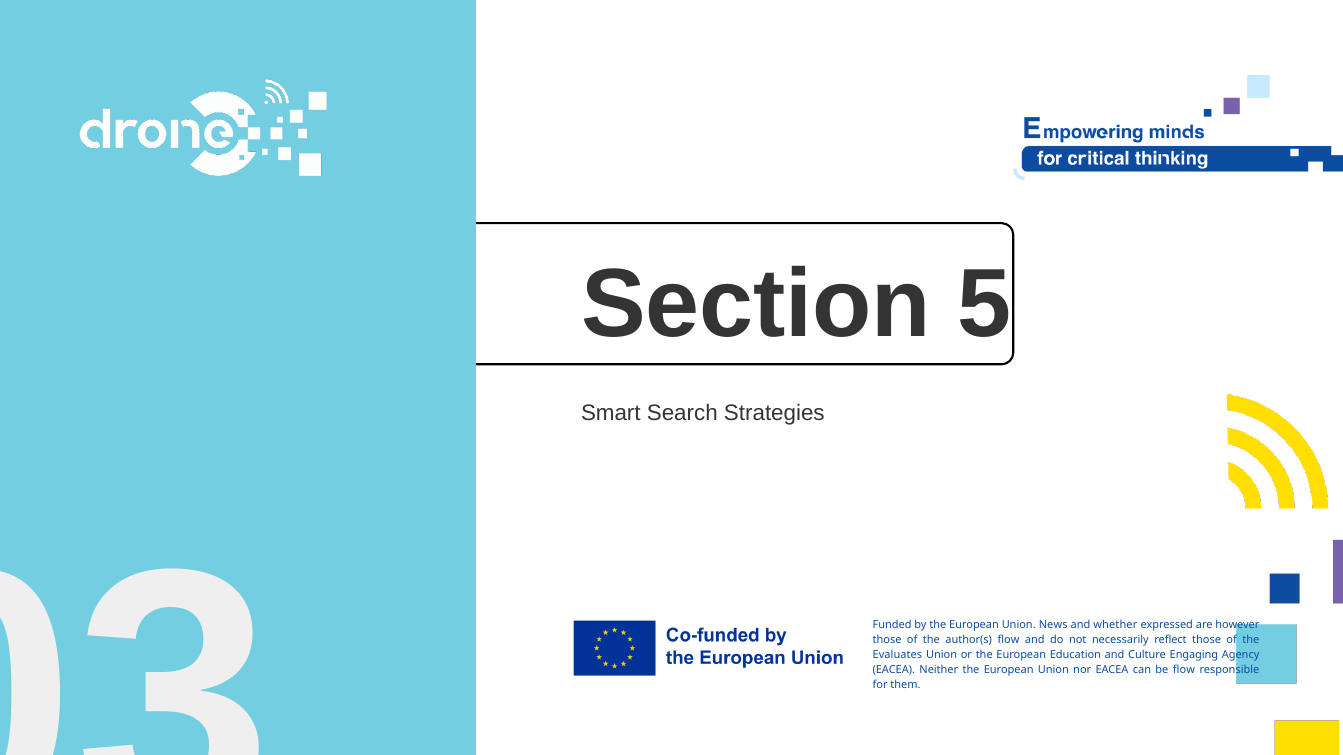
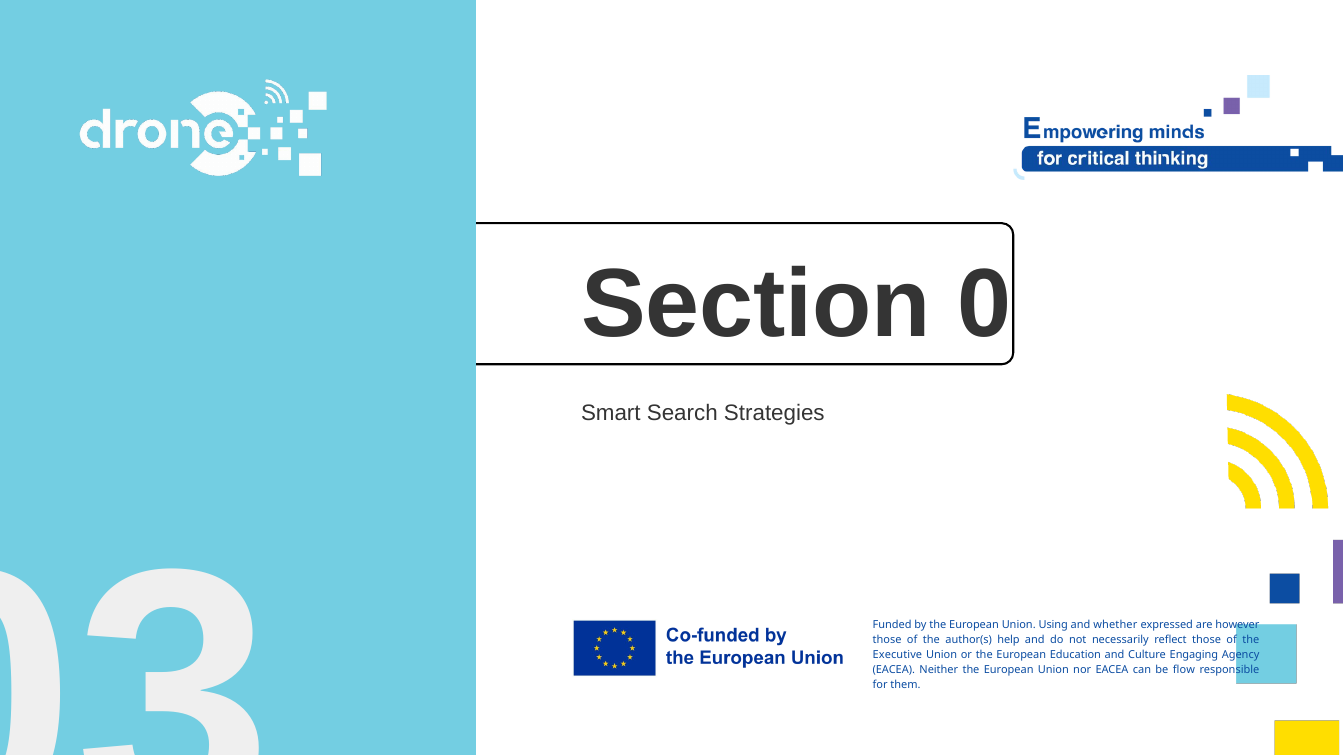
5: 5 -> 0
News: News -> Using
author(s flow: flow -> help
Evaluates: Evaluates -> Executive
